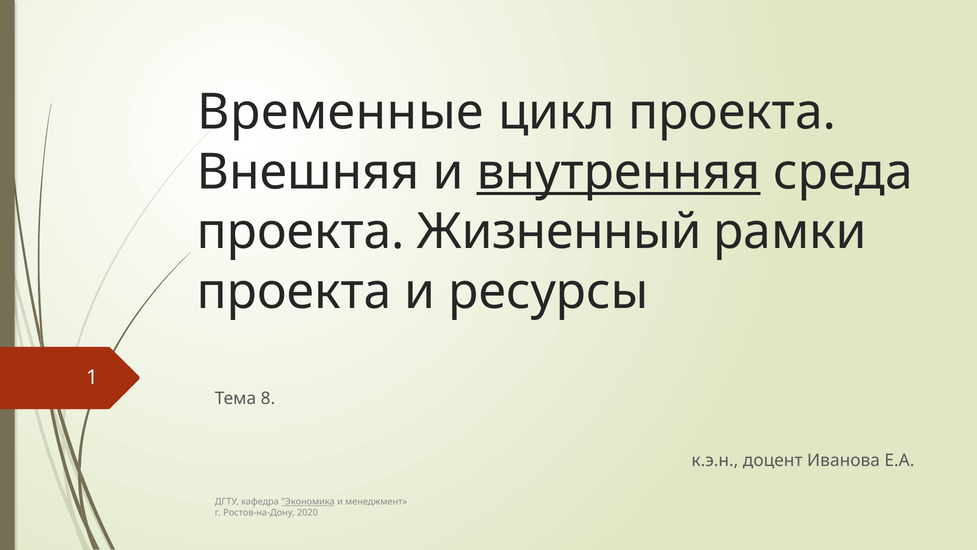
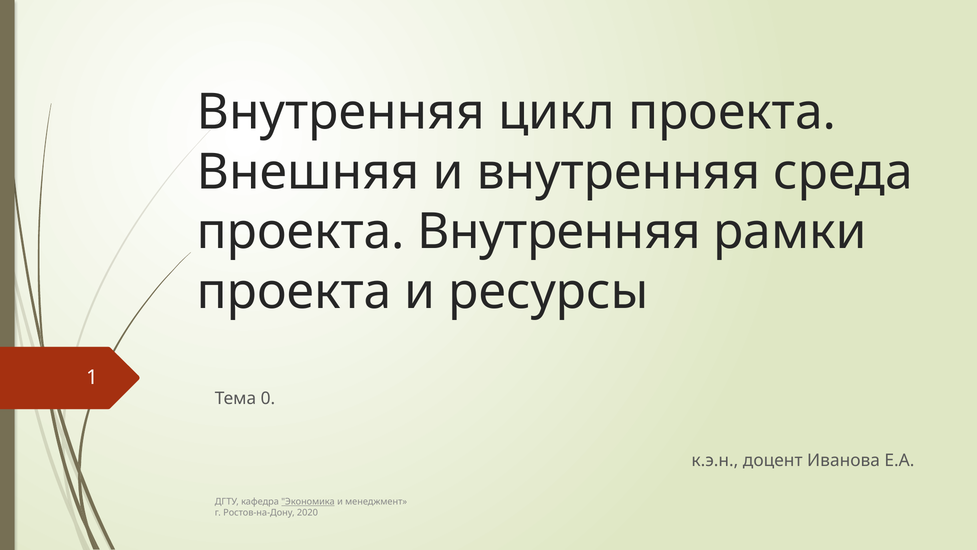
Временные at (341, 112): Временные -> Внутренняя
внутренняя at (618, 172) underline: present -> none
проекта Жизненный: Жизненный -> Внутренняя
8: 8 -> 0
